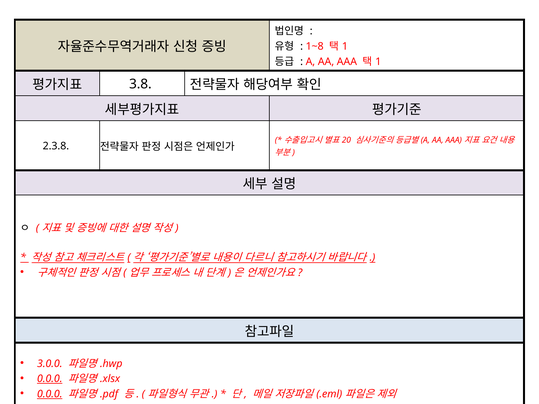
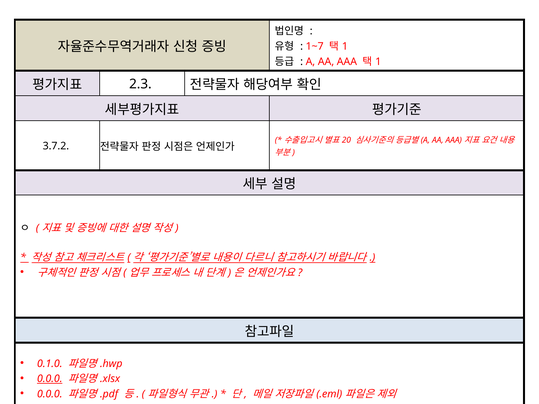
1~8: 1~8 -> 1~7
3.8: 3.8 -> 2.3
2.3.8: 2.3.8 -> 3.7.2
3.0.0: 3.0.0 -> 0.1.0
0.0.0 at (50, 394) underline: present -> none
